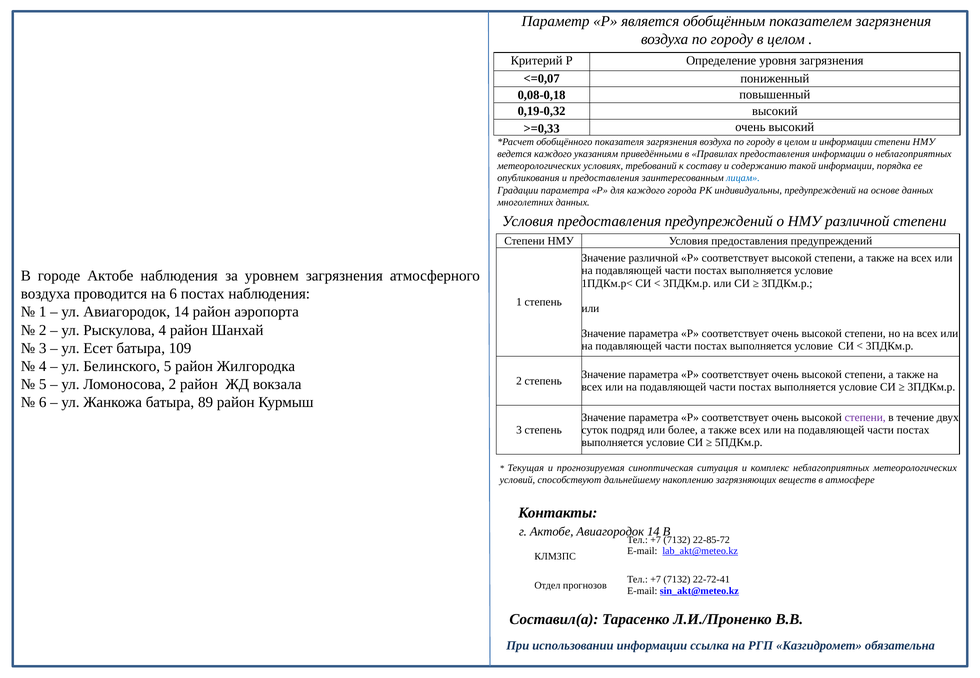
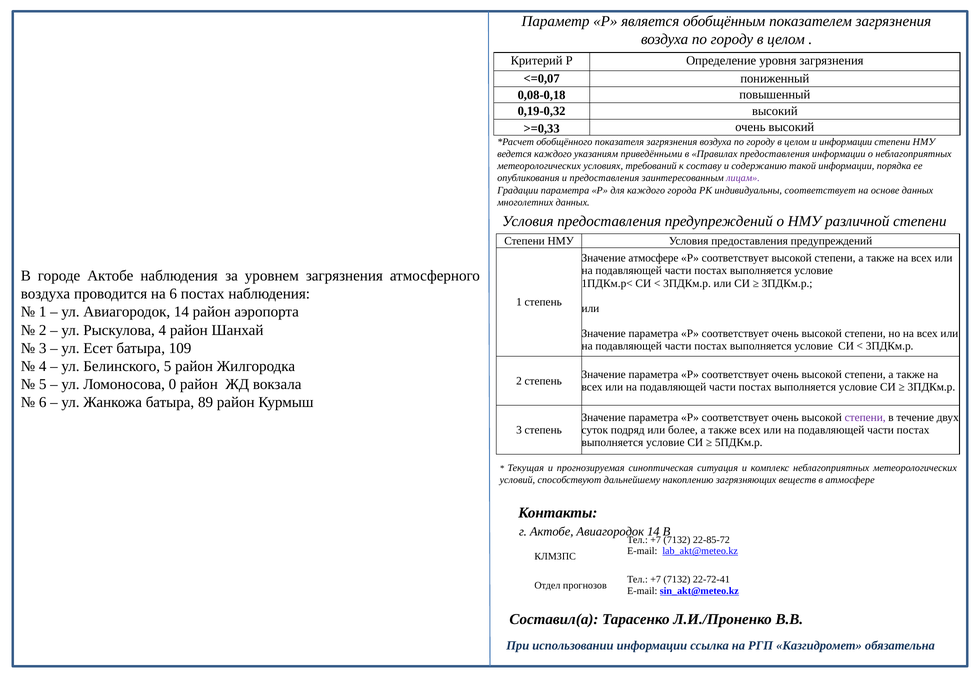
лицам colour: blue -> purple
индивидуальны предупреждений: предупреждений -> соответствует
Значение различной: различной -> атмосфере
Ломоносова 2: 2 -> 0
